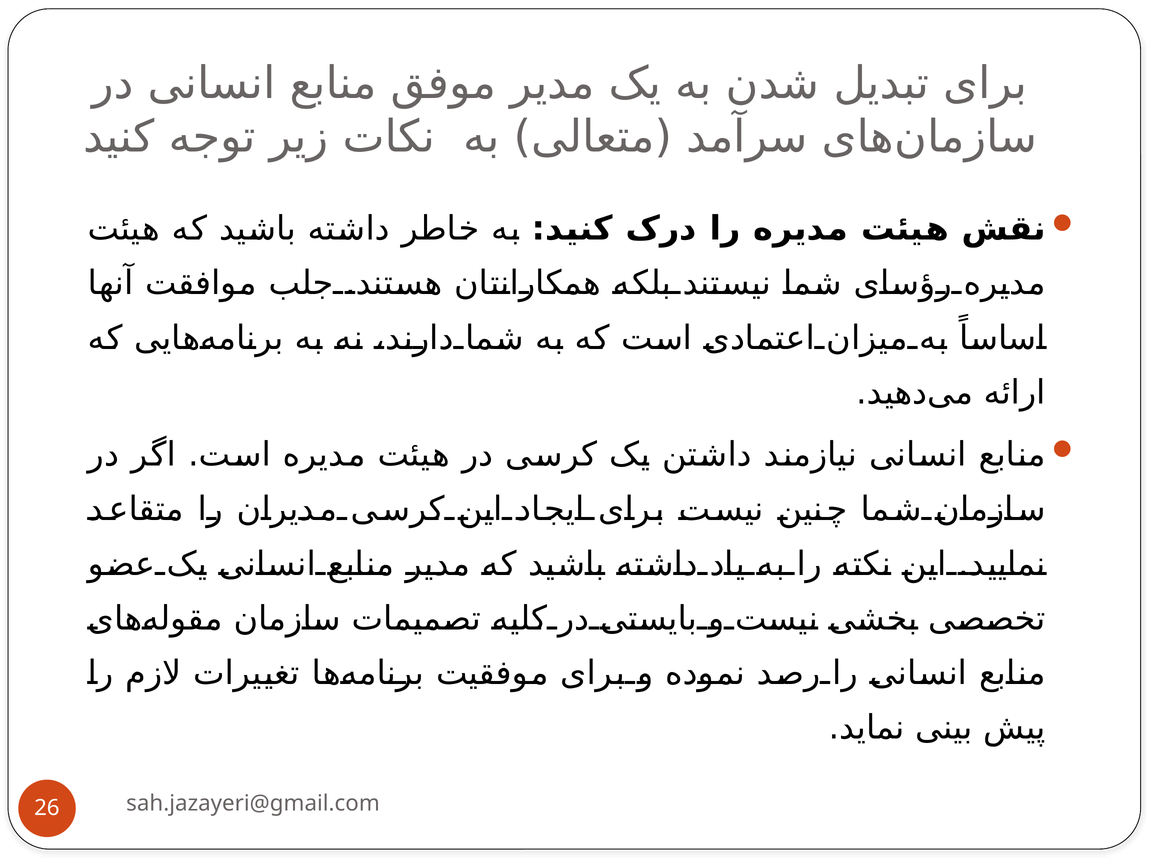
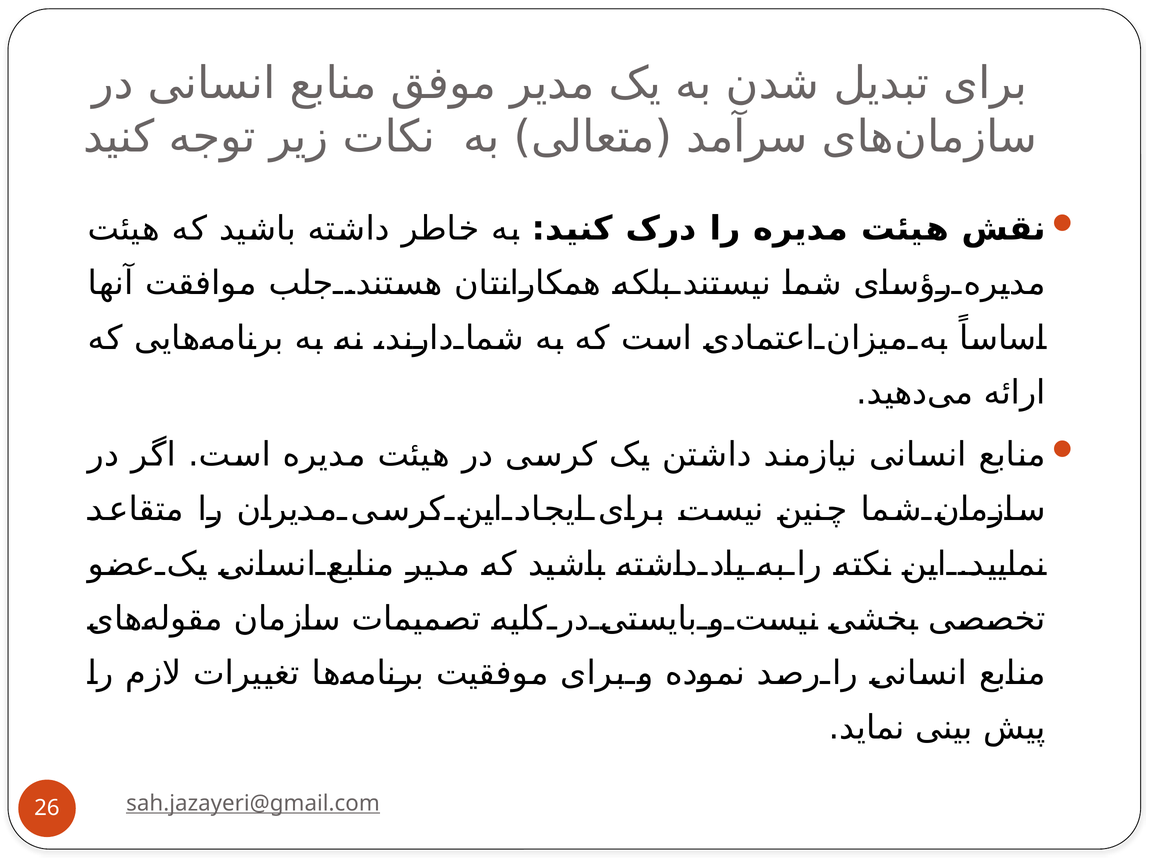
sah.jazayeri@gmail.com underline: none -> present
